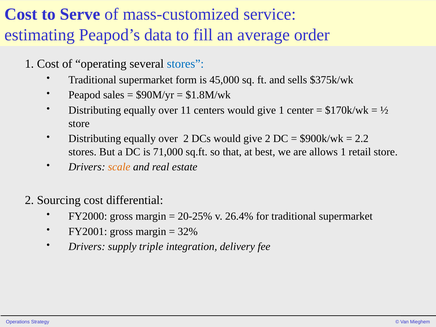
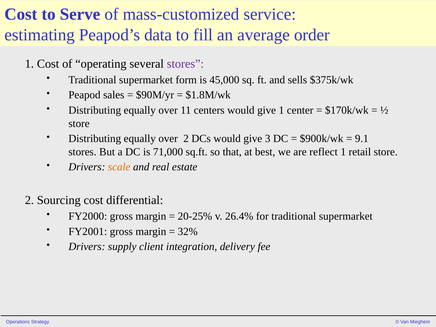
stores at (185, 64) colour: blue -> purple
give 2: 2 -> 3
2.2: 2.2 -> 9.1
allows: allows -> reflect
triple: triple -> client
